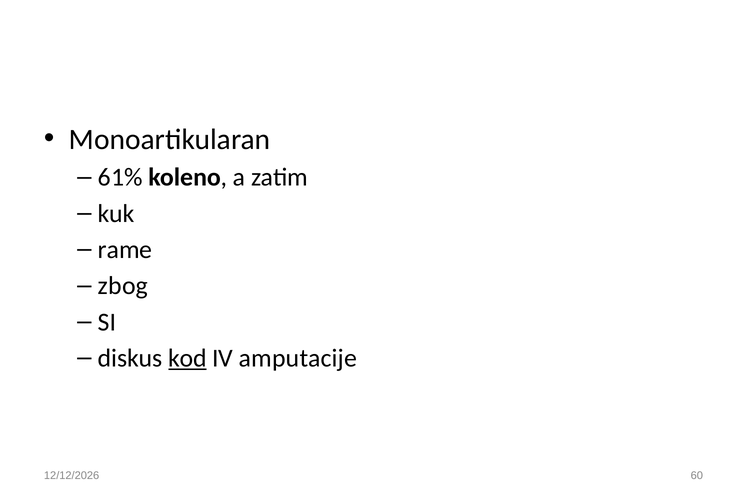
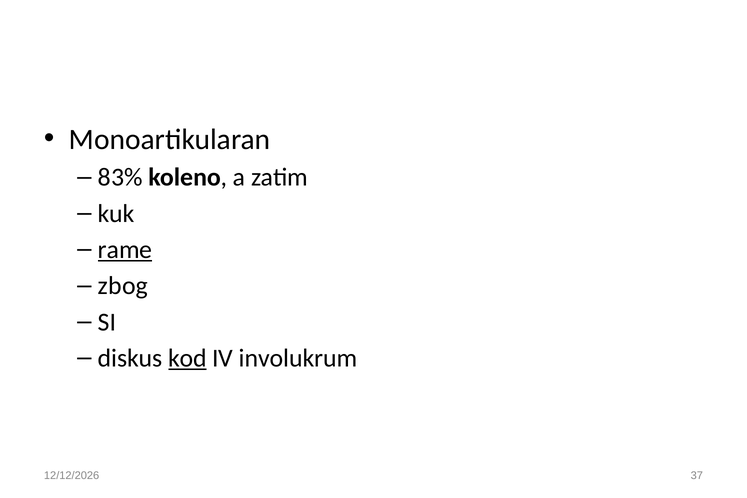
61%: 61% -> 83%
rame underline: none -> present
amputacije: amputacije -> involukrum
60: 60 -> 37
